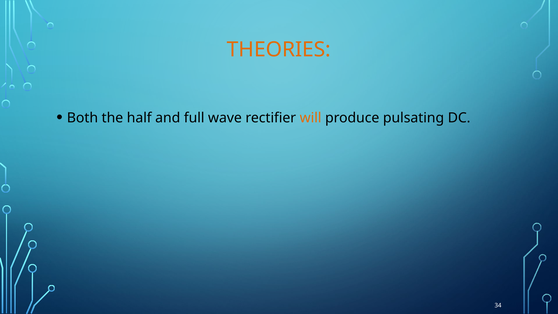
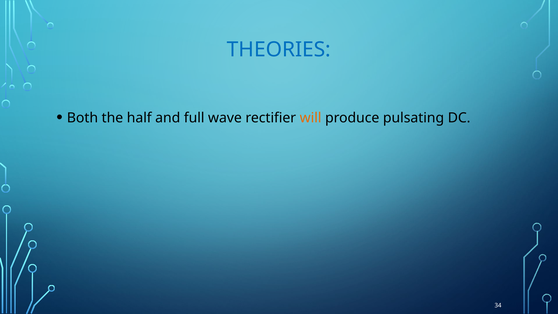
THEORIES colour: orange -> blue
